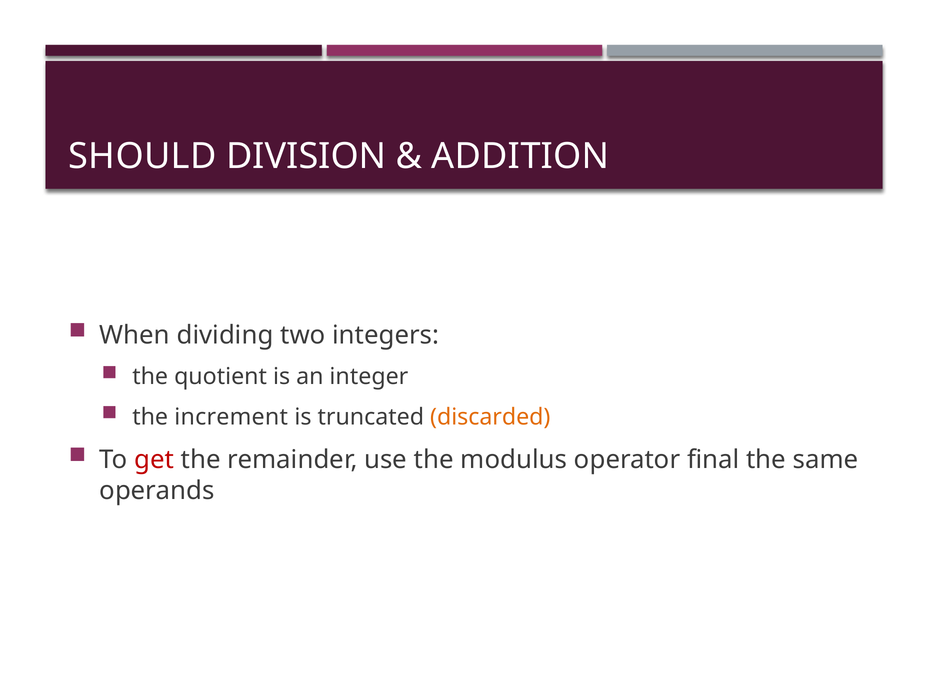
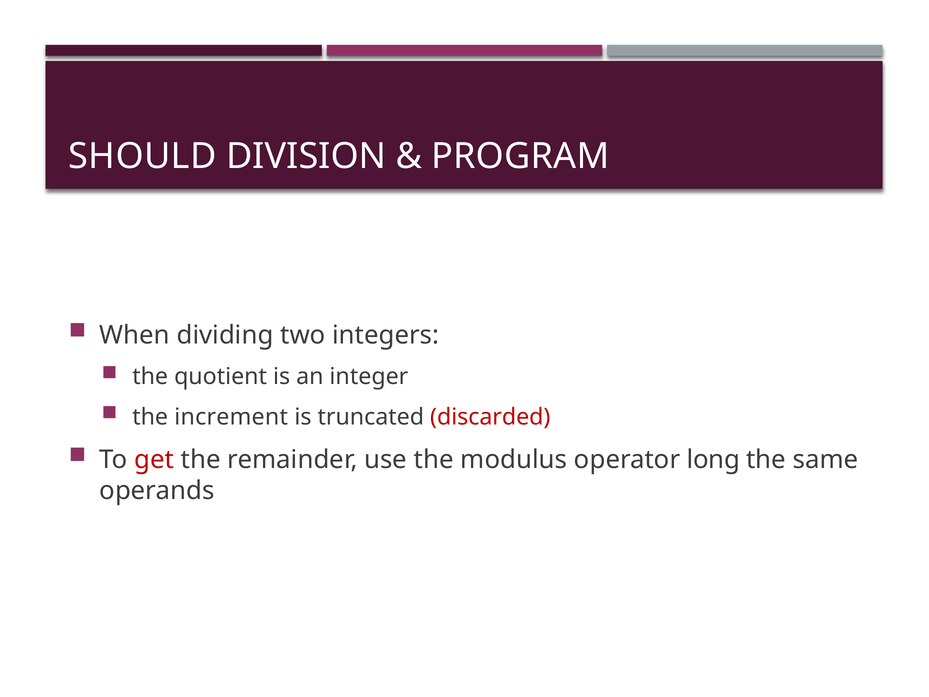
ADDITION: ADDITION -> PROGRAM
discarded colour: orange -> red
final: final -> long
